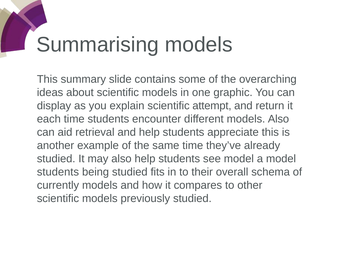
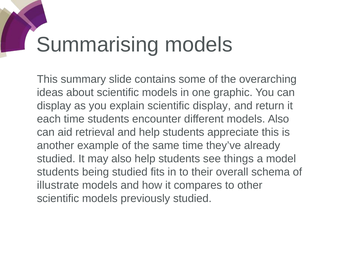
scientific attempt: attempt -> display
see model: model -> things
currently: currently -> illustrate
